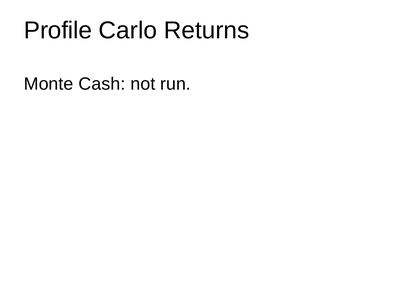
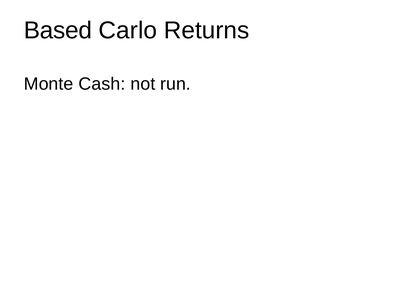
Profile: Profile -> Based
